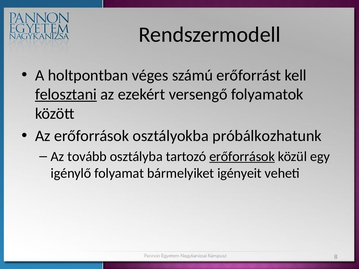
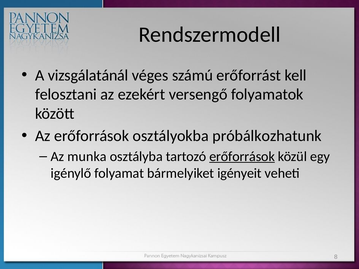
holtpontban: holtpontban -> vizsgálatánál
felosztani underline: present -> none
tovább: tovább -> munka
